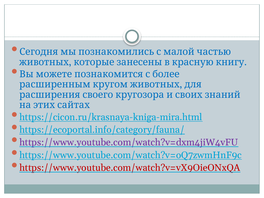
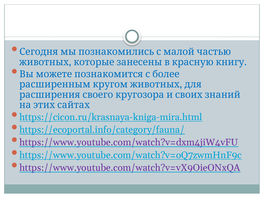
https://www.youtube.com/watch?v=vX9OieONxQA colour: red -> purple
